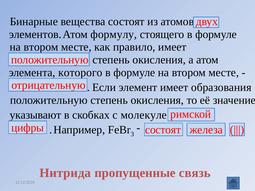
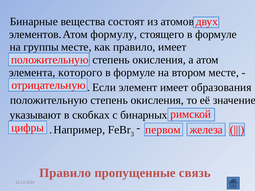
втором at (41, 47): втором -> группы
молекуле: молекуле -> бинарных
состоят at (163, 130): состоят -> первом
Нитрида at (65, 173): Нитрида -> Правило
